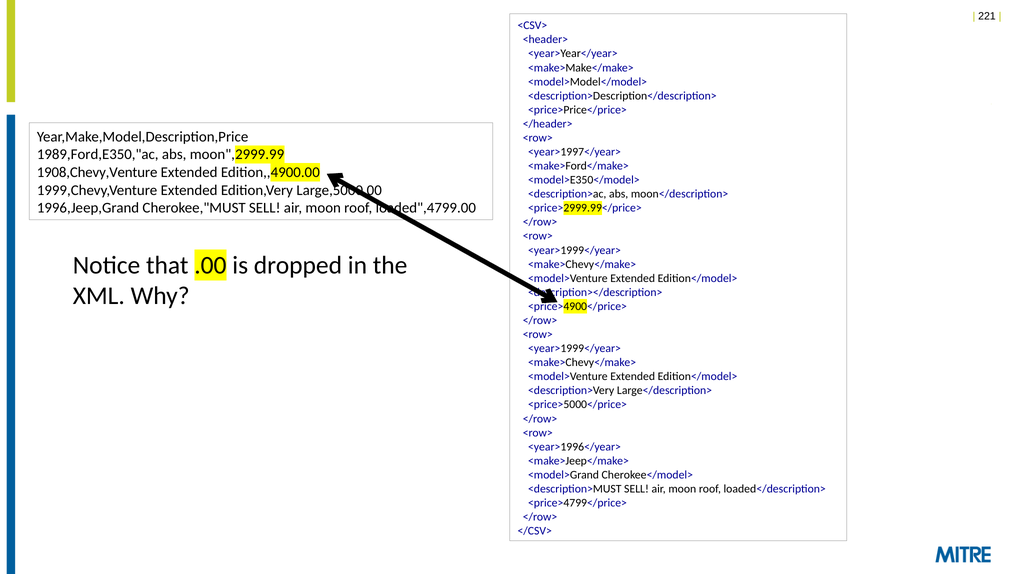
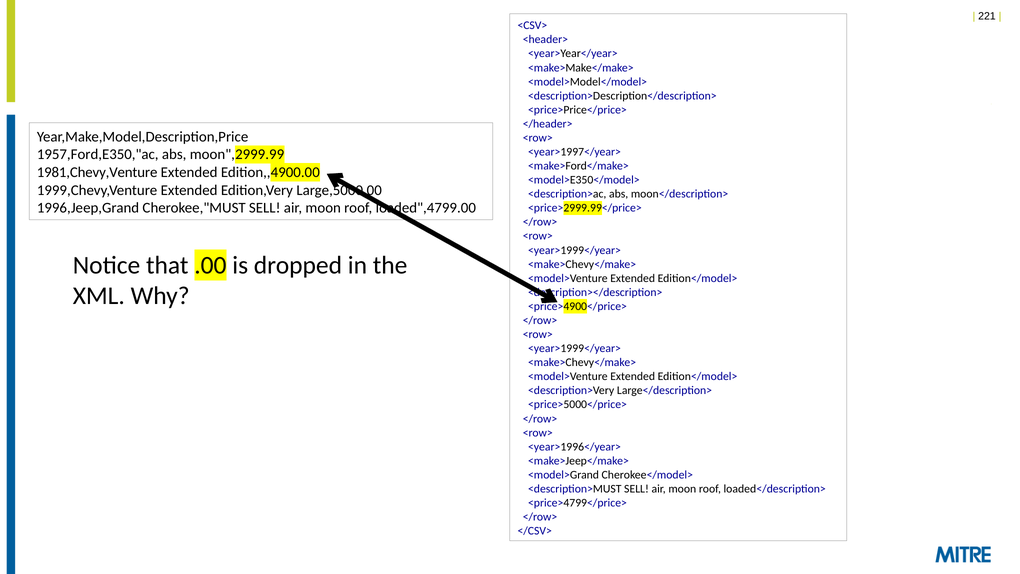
1989,Ford,E350,"ac: 1989,Ford,E350,"ac -> 1957,Ford,E350,"ac
1908,Chevy,Venture: 1908,Chevy,Venture -> 1981,Chevy,Venture
